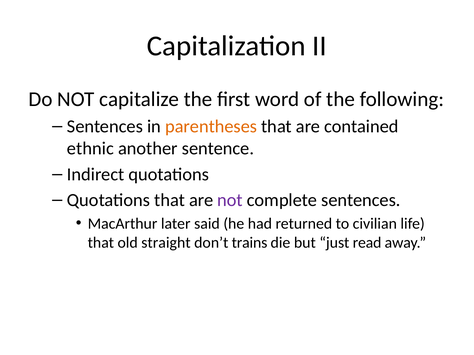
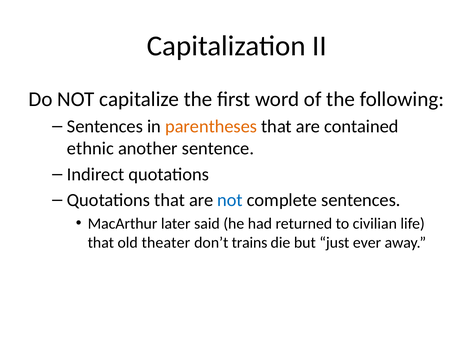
not at (230, 200) colour: purple -> blue
straight: straight -> theater
read: read -> ever
